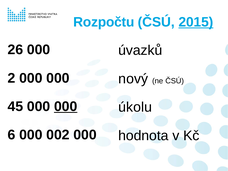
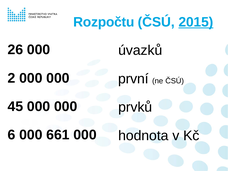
nový: nový -> první
000 at (66, 106) underline: present -> none
úkolu: úkolu -> prvků
002: 002 -> 661
